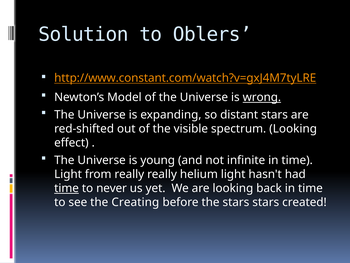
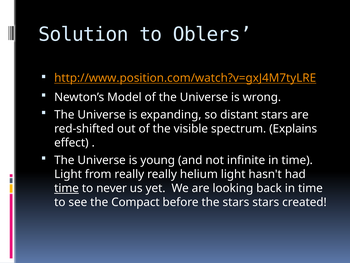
http://www.constant.com/watch?v=gxJ4M7tyLRE: http://www.constant.com/watch?v=gxJ4M7tyLRE -> http://www.position.com/watch?v=gxJ4M7tyLRE
wrong underline: present -> none
spectrum Looking: Looking -> Explains
Creating: Creating -> Compact
